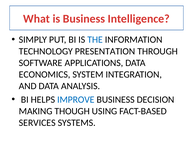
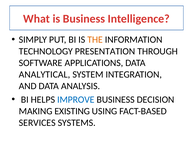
THE colour: blue -> orange
ECONOMICS: ECONOMICS -> ANALYTICAL
THOUGH: THOUGH -> EXISTING
